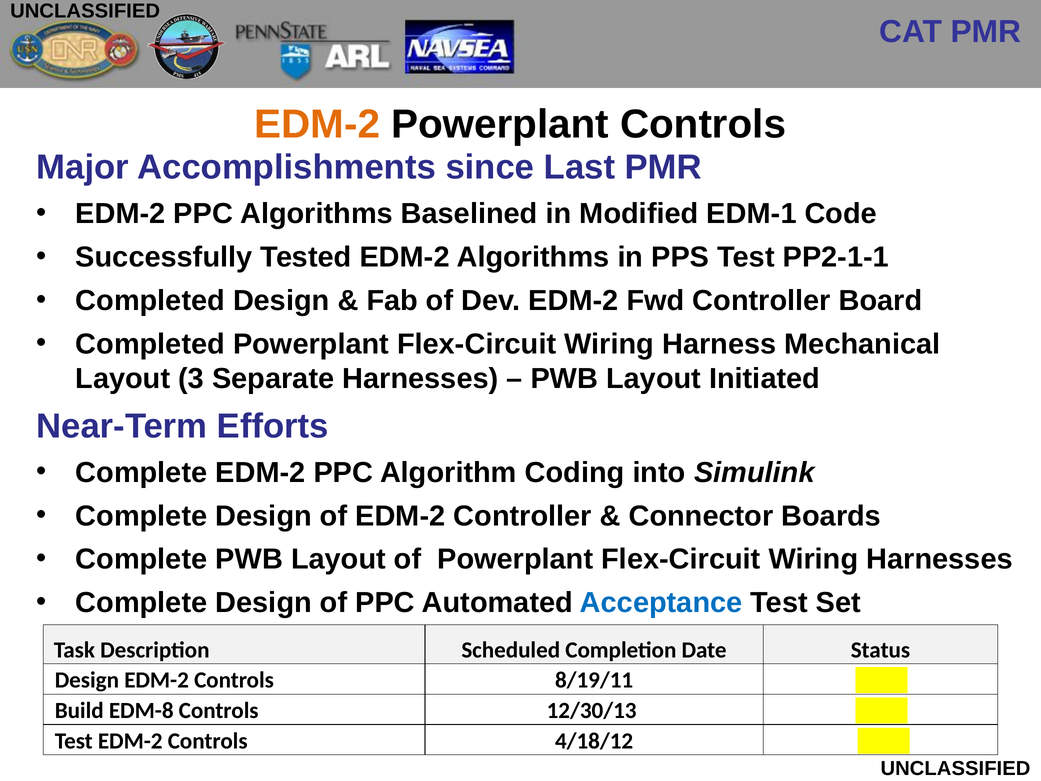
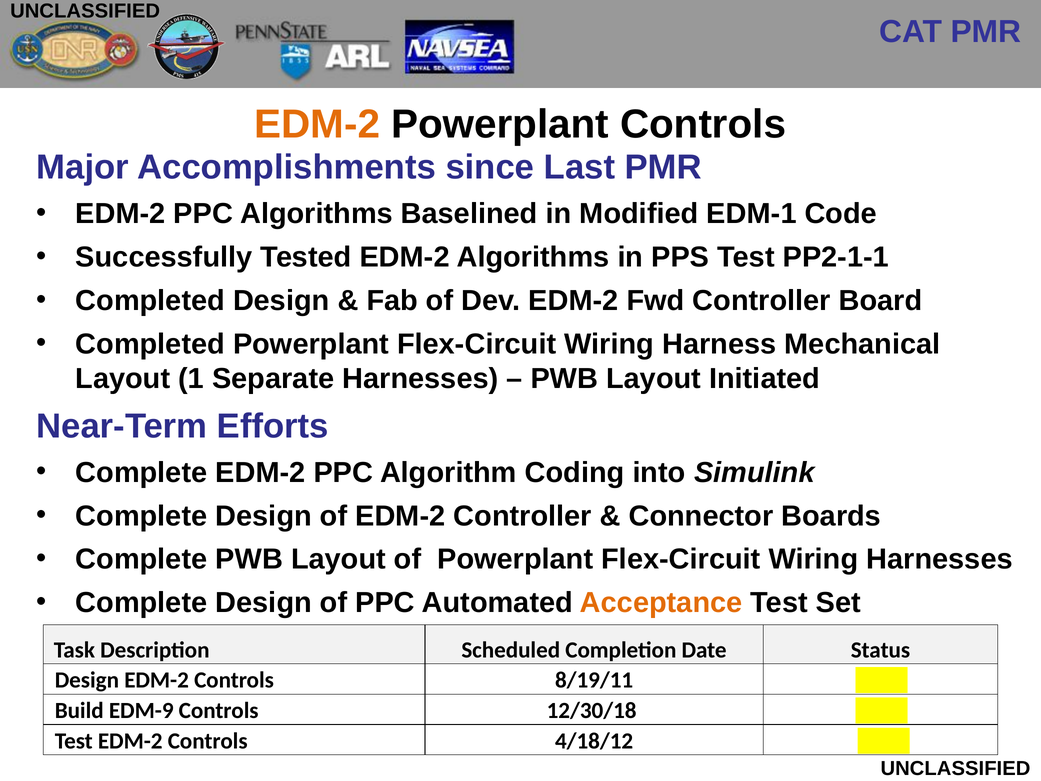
3: 3 -> 1
Acceptance colour: blue -> orange
EDM-8: EDM-8 -> EDM-9
12/30/13: 12/30/13 -> 12/30/18
